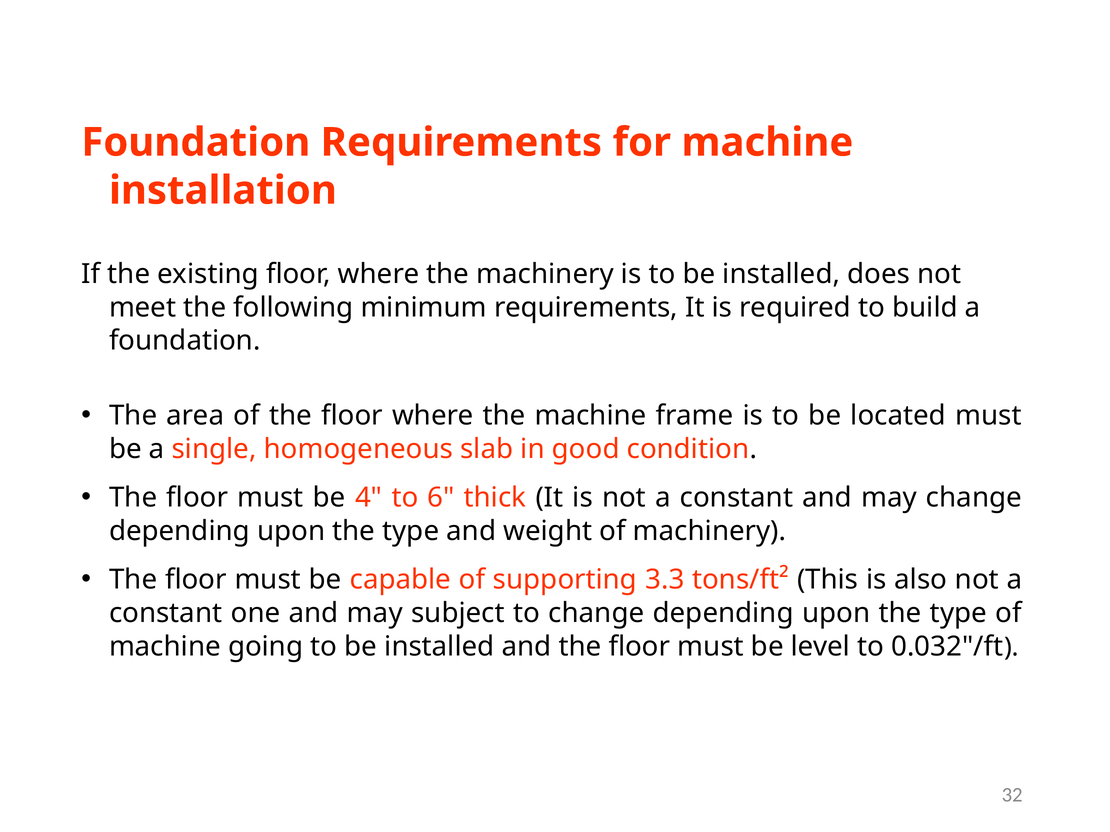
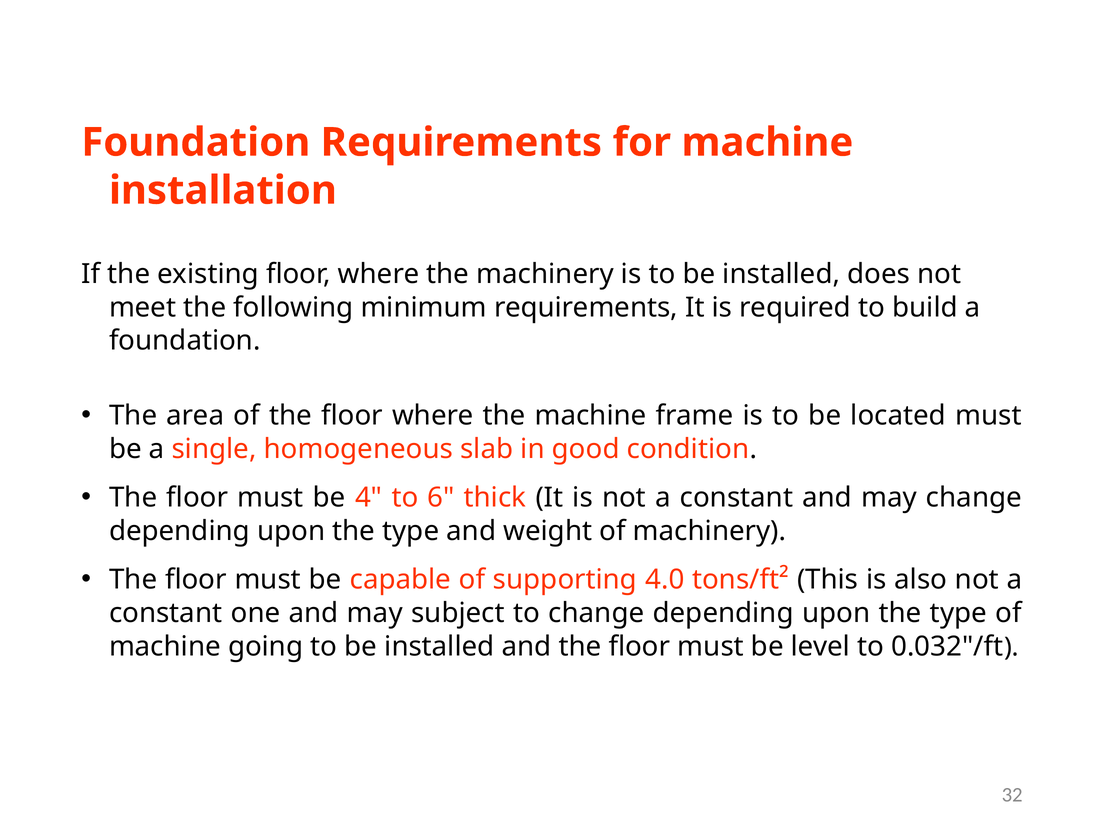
3.3: 3.3 -> 4.0
